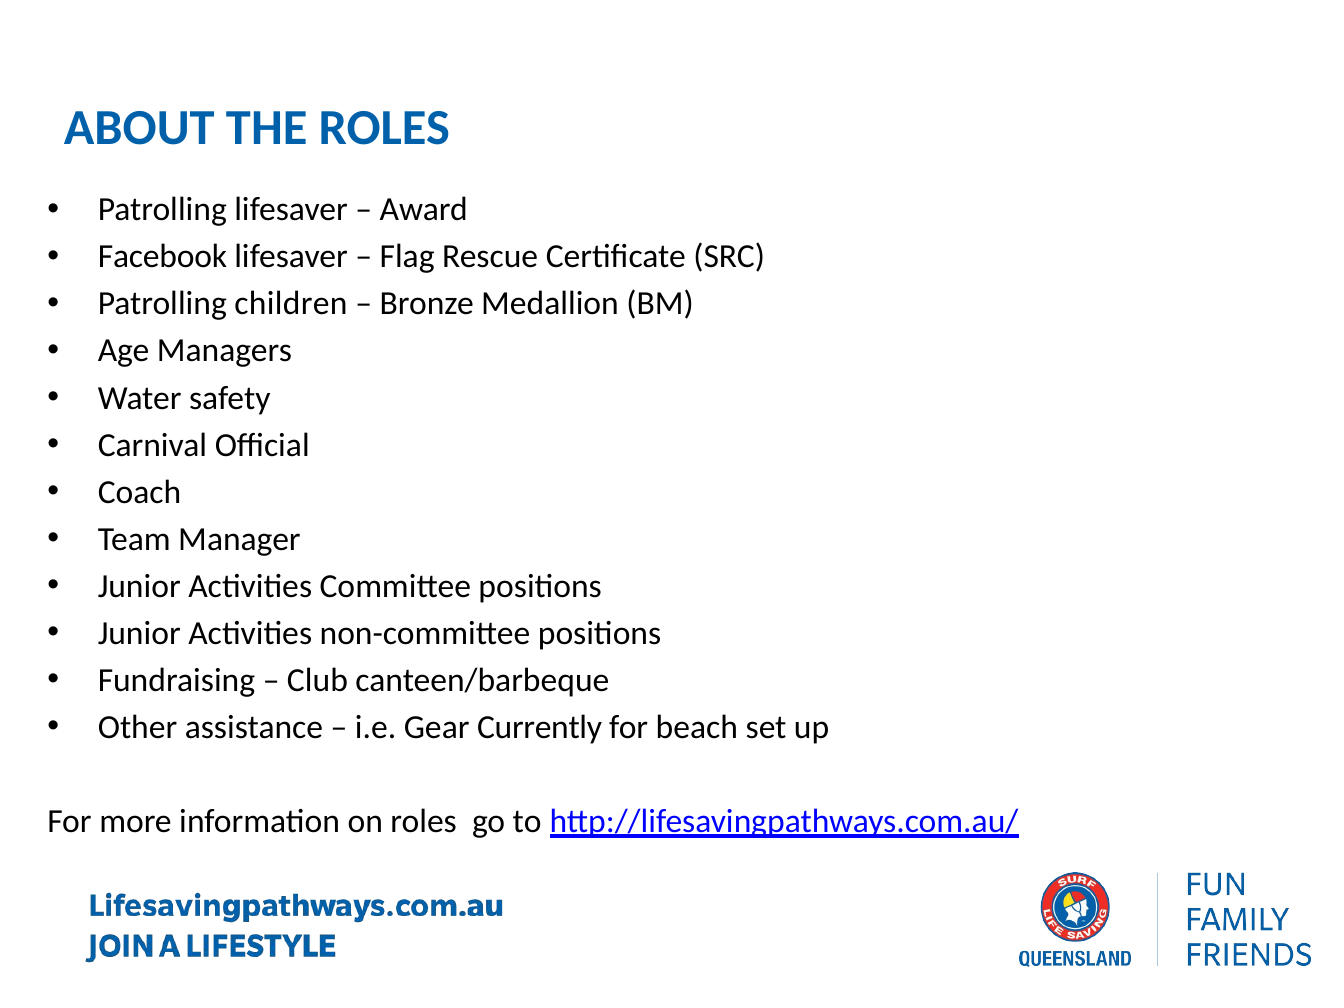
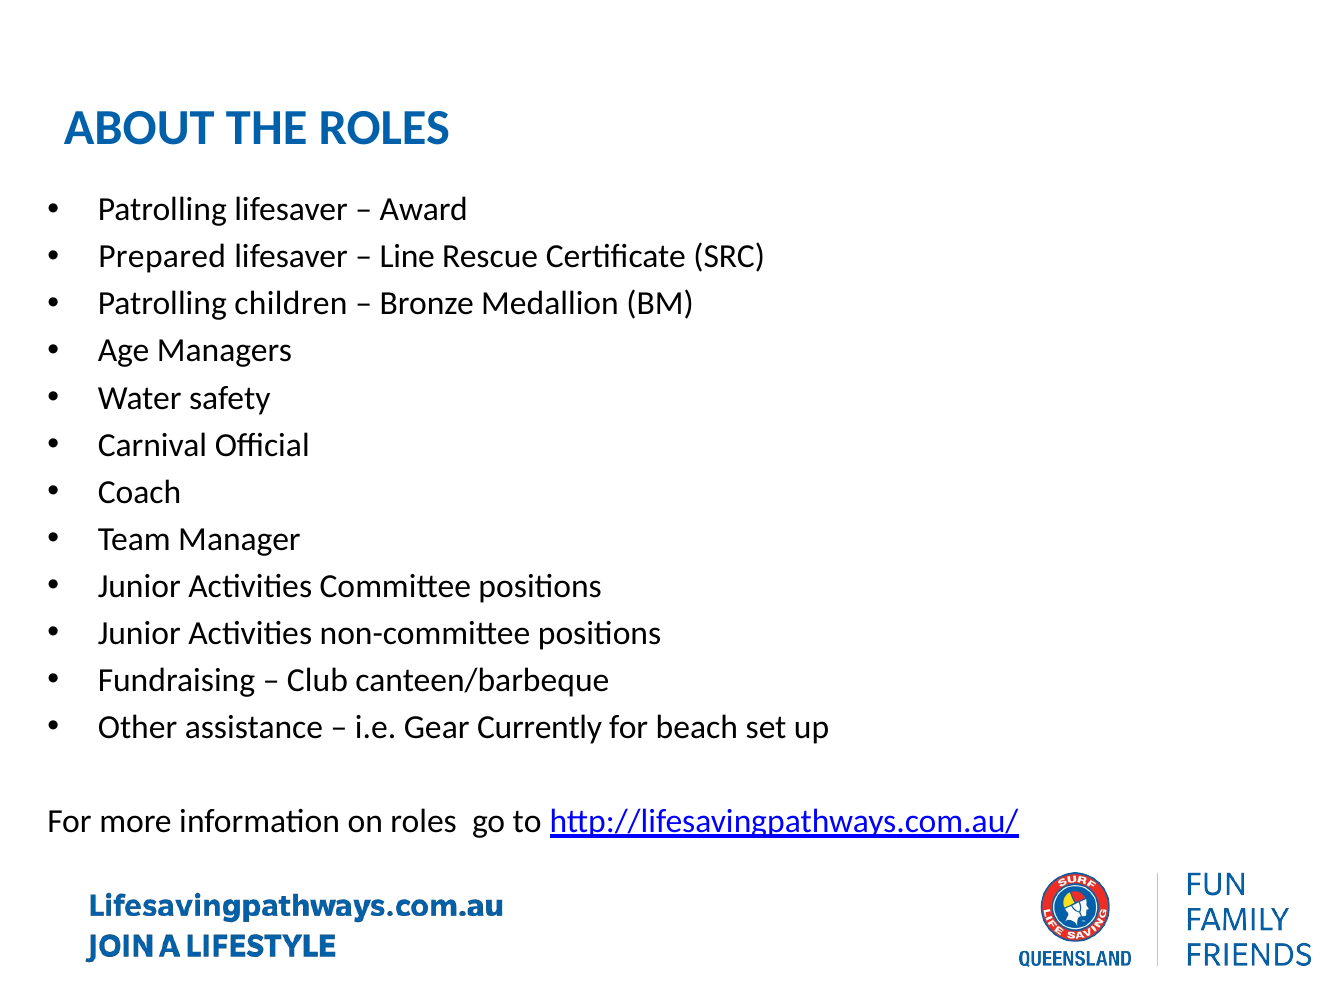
Facebook: Facebook -> Prepared
Flag: Flag -> Line
